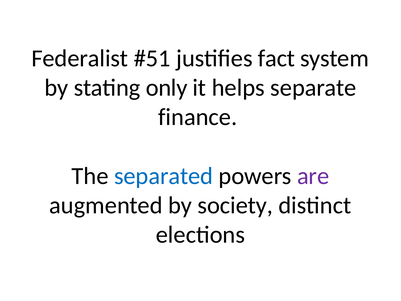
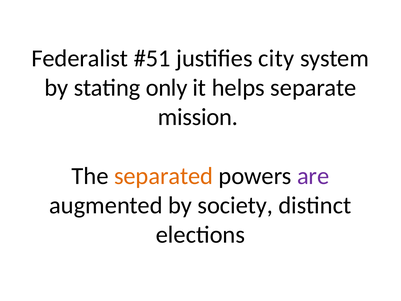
fact: fact -> city
finance: finance -> mission
separated colour: blue -> orange
